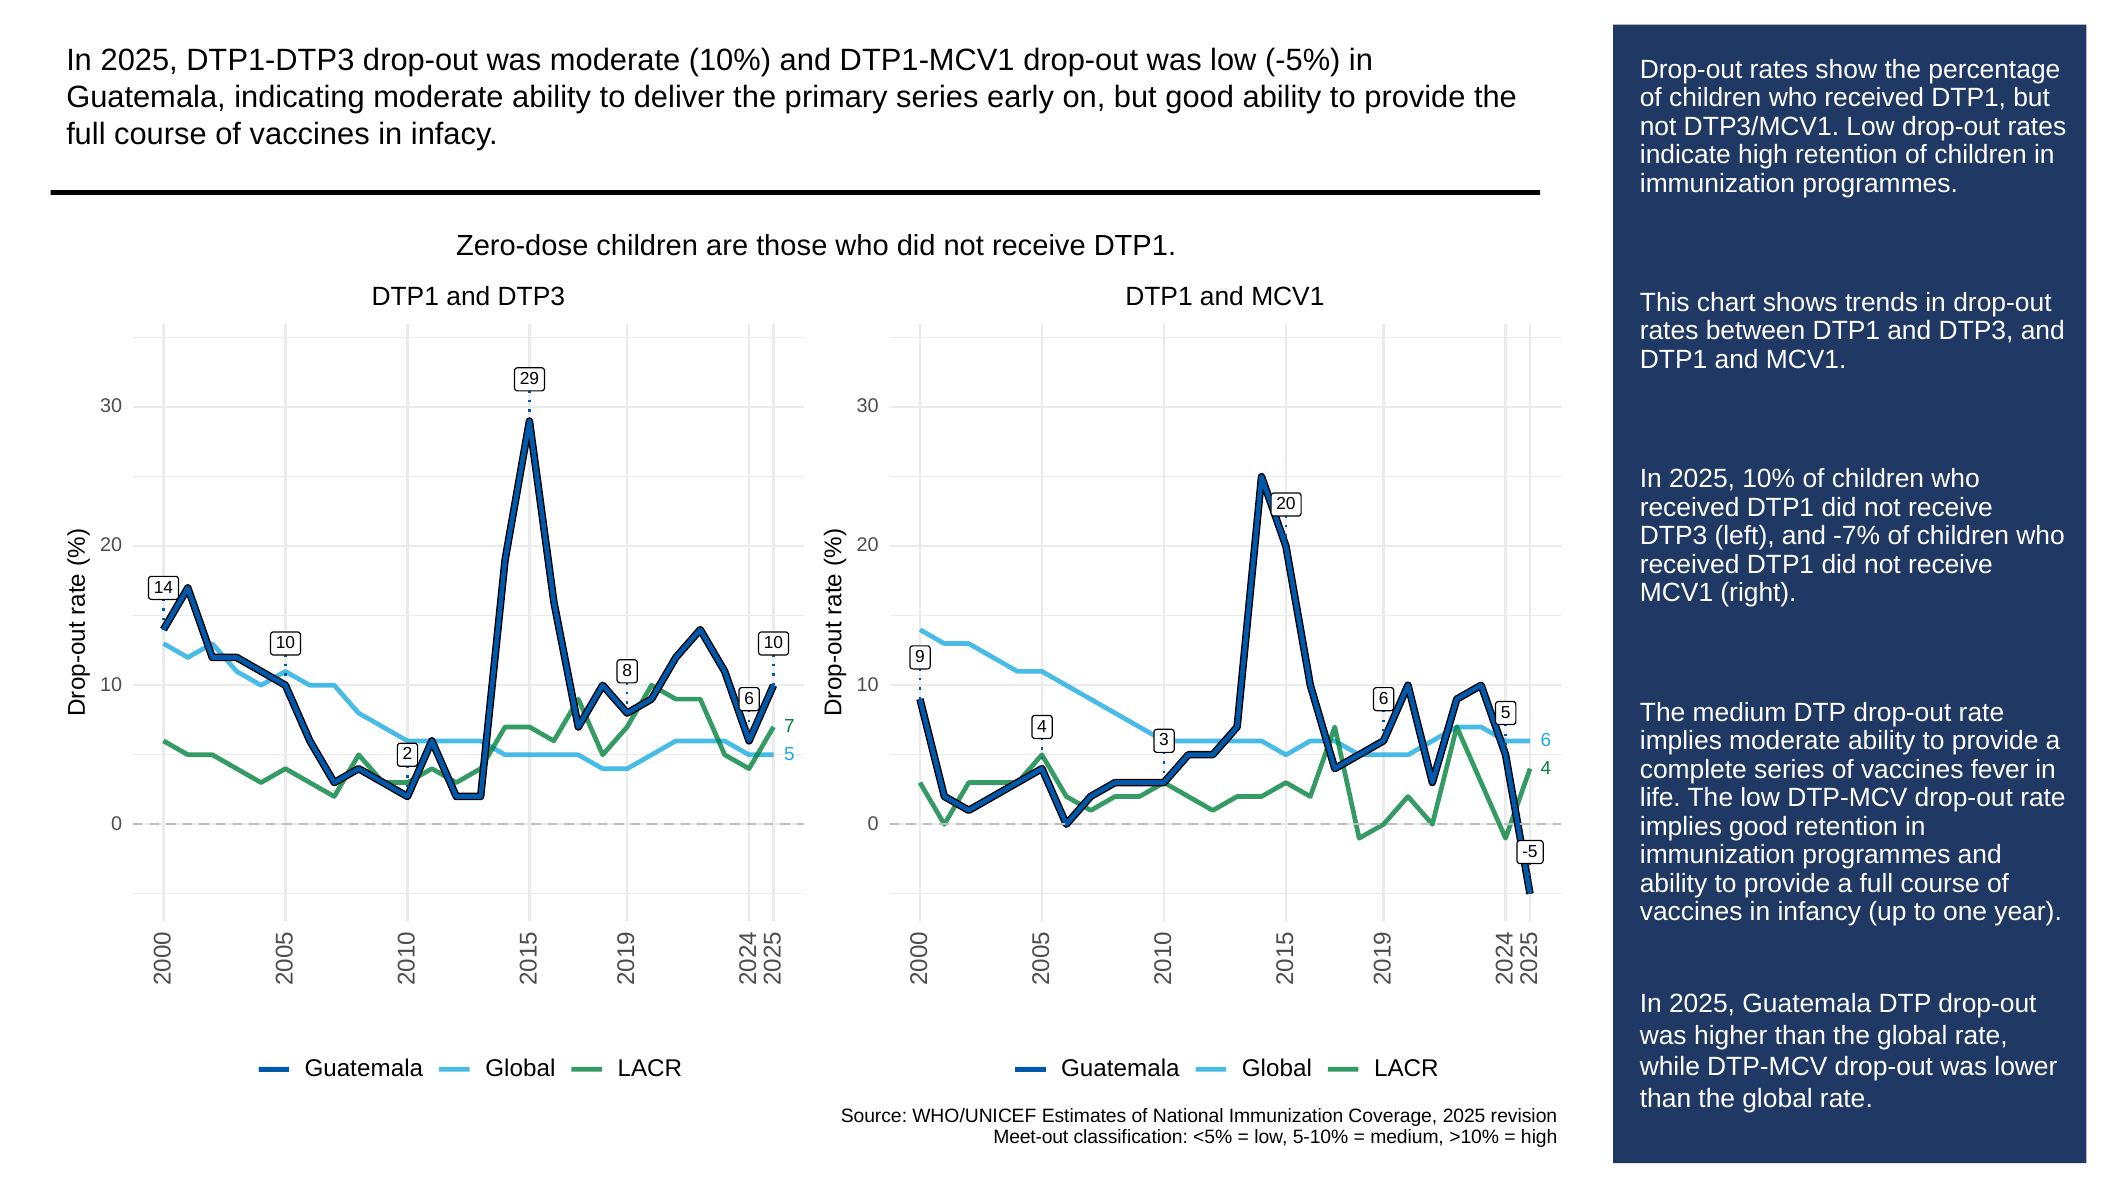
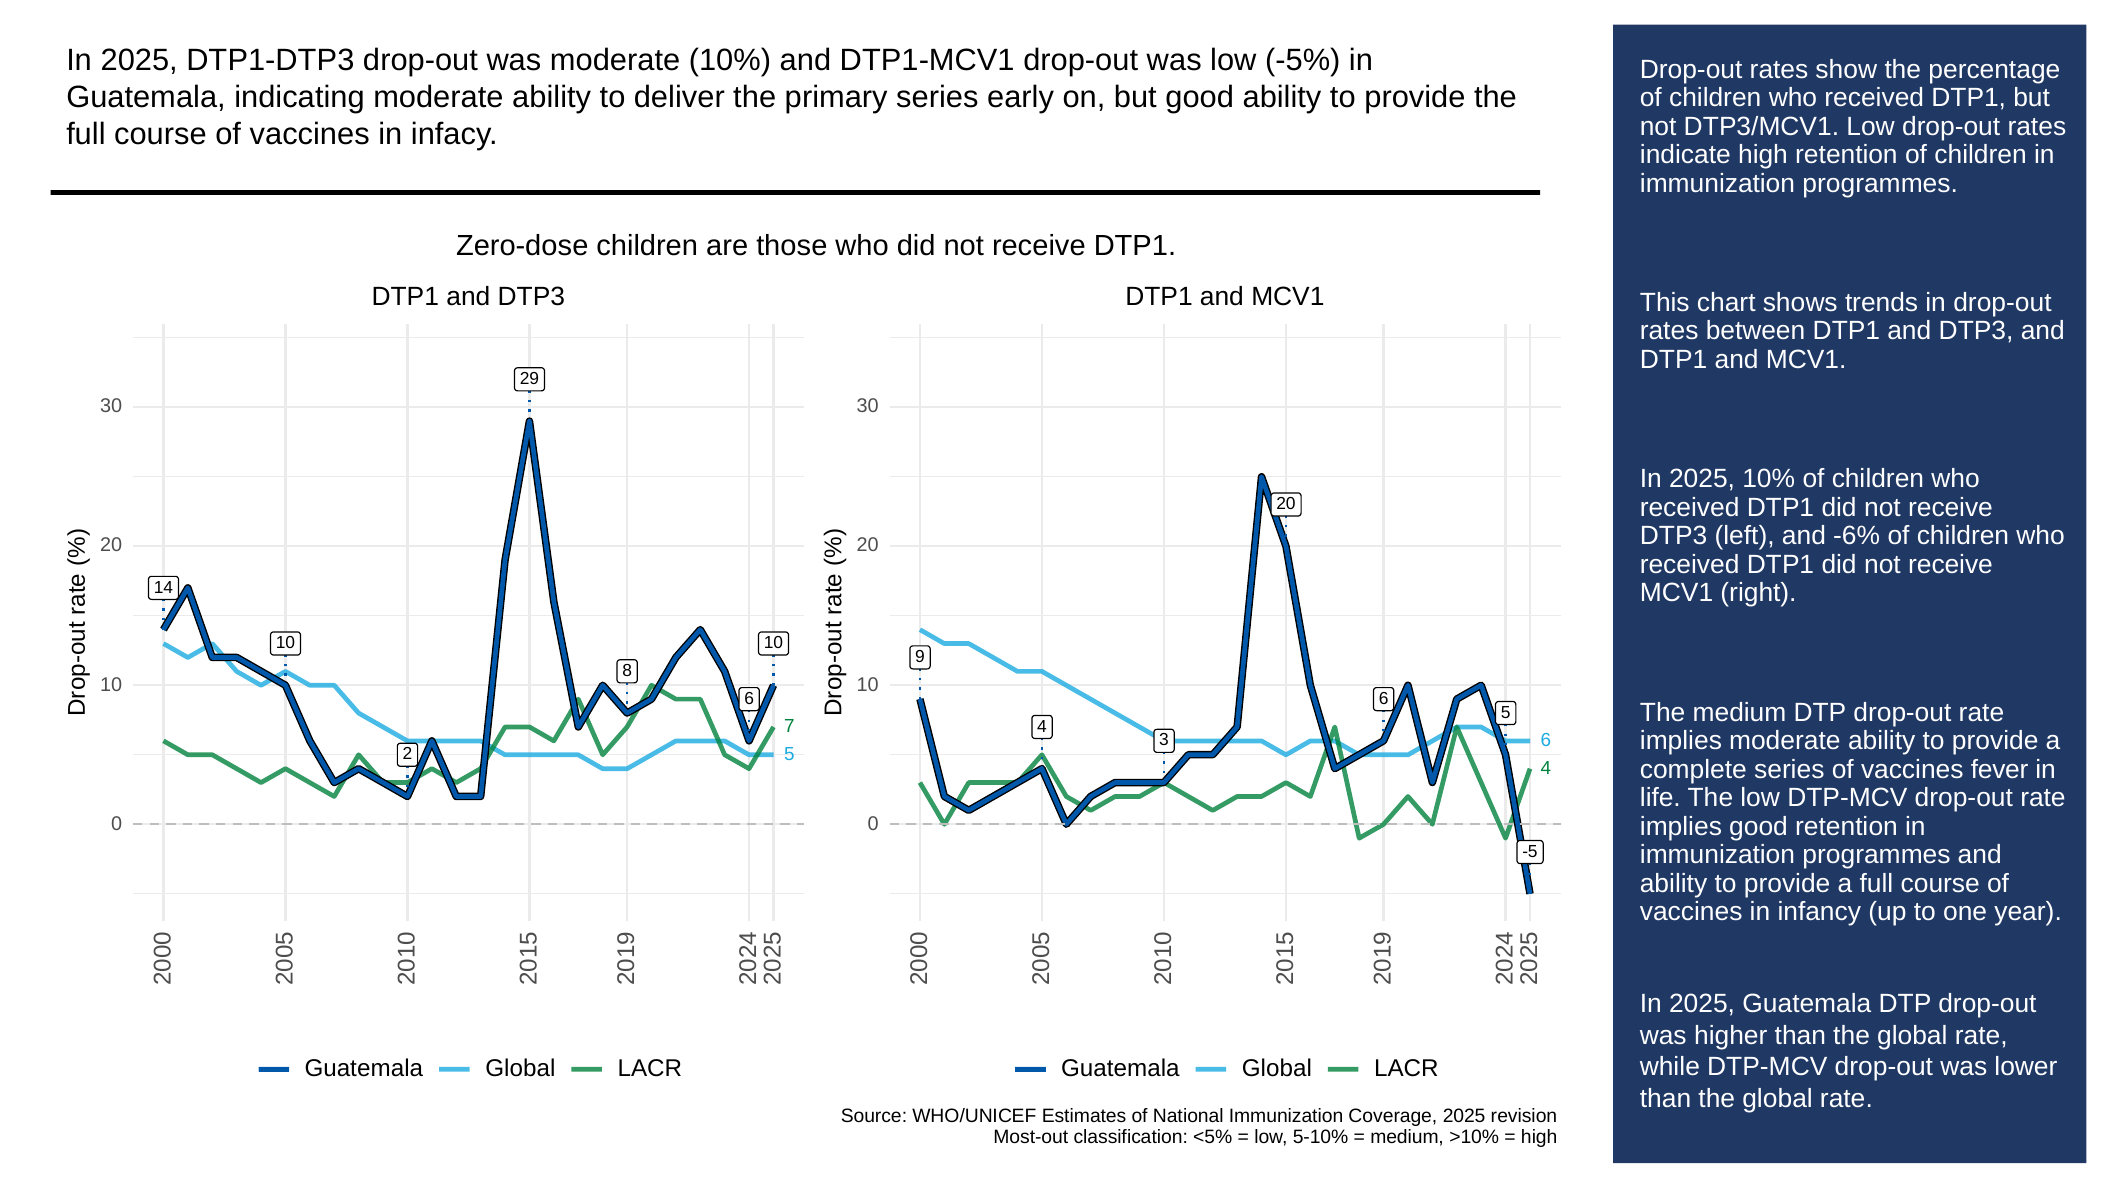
-7%: -7% -> -6%
Meet-out: Meet-out -> Most-out
